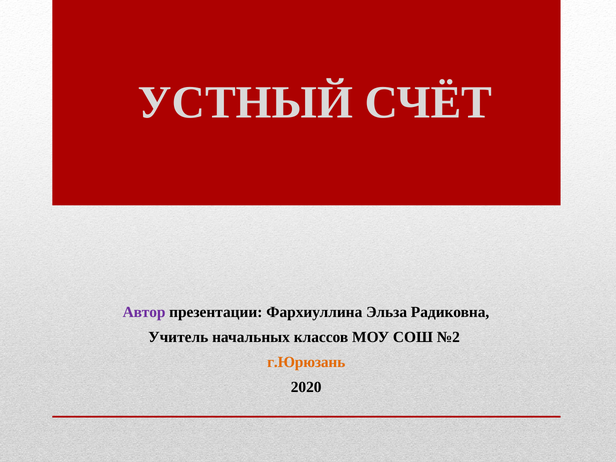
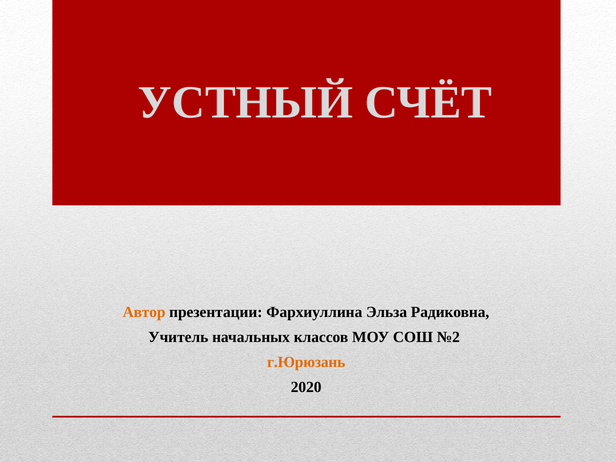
Автор colour: purple -> orange
